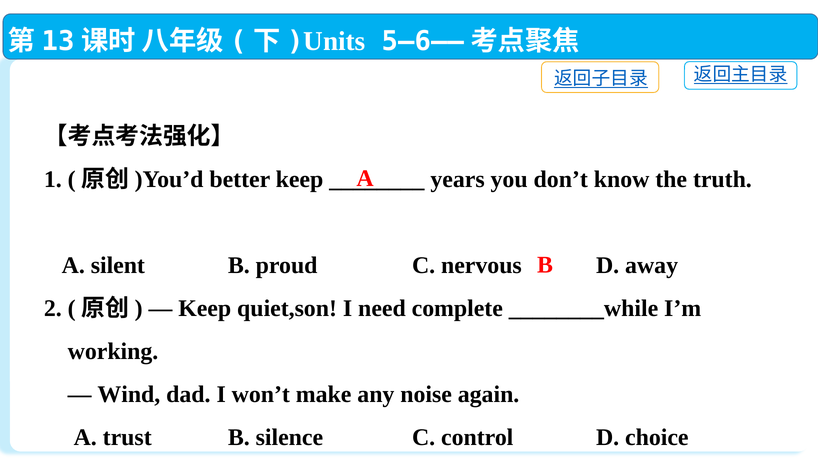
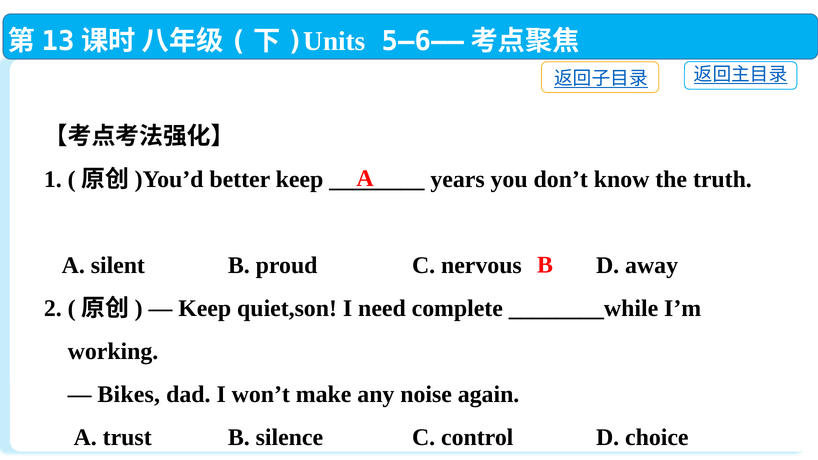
Wind: Wind -> Bikes
